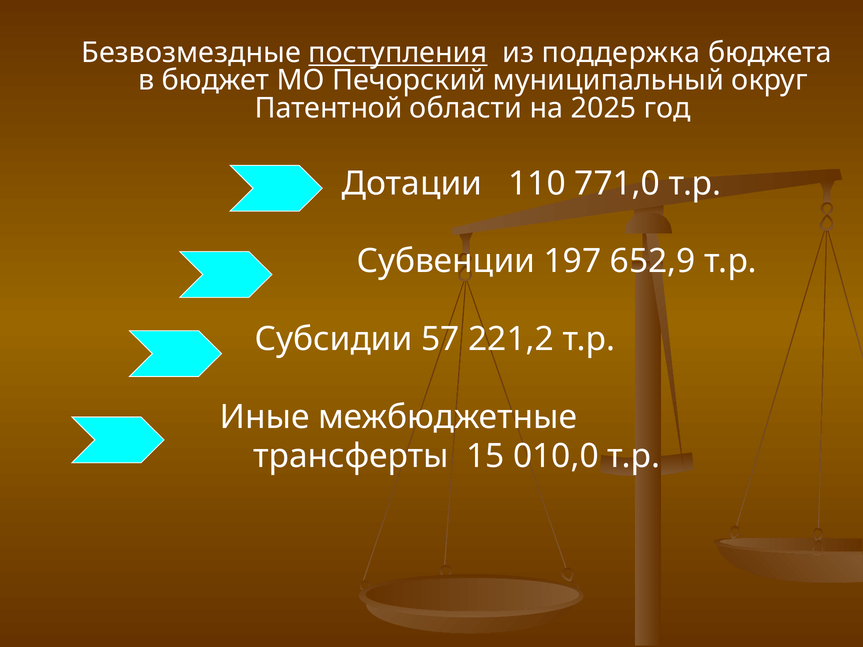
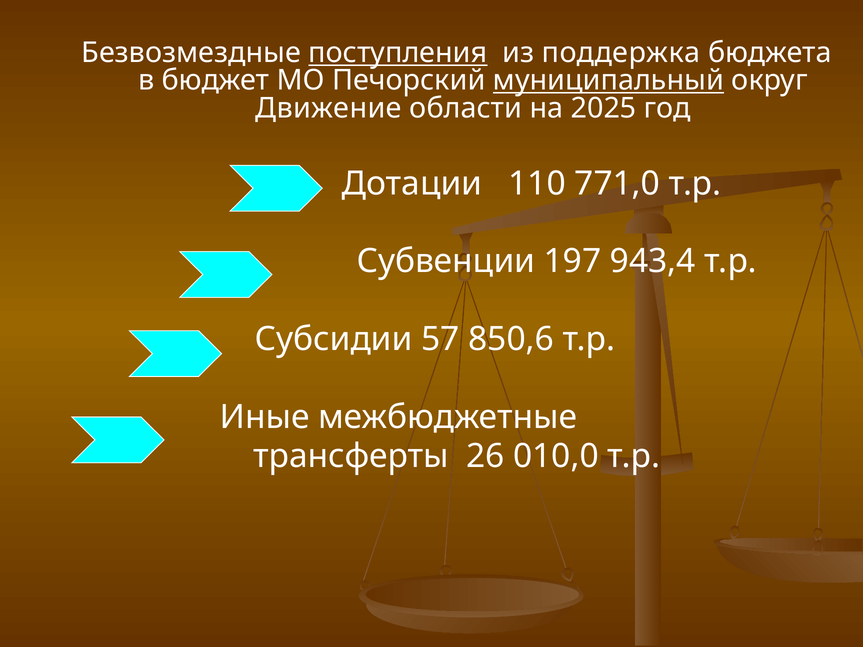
муниципальный underline: none -> present
Патентной: Патентной -> Движение
652,9: 652,9 -> 943,4
221,2: 221,2 -> 850,6
15: 15 -> 26
